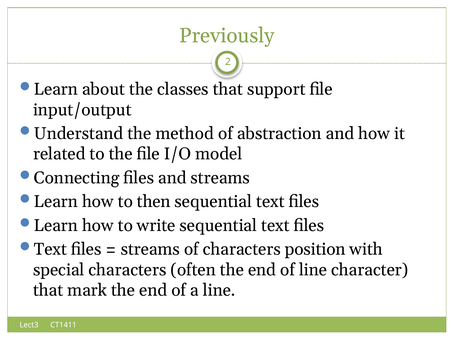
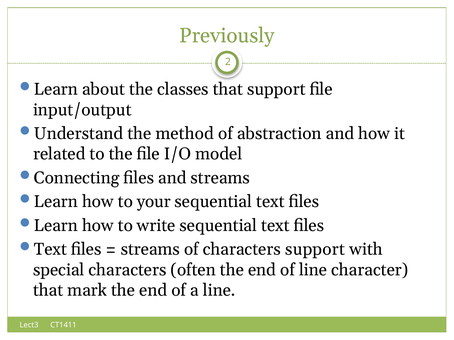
then: then -> your
characters position: position -> support
